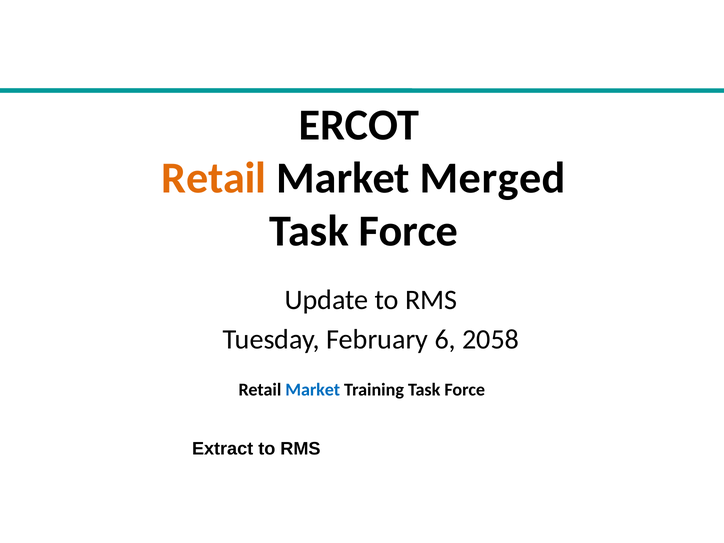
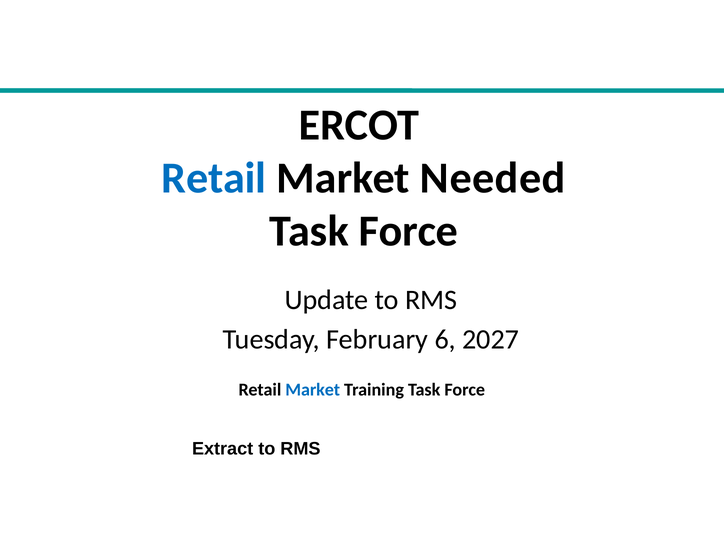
Retail at (214, 178) colour: orange -> blue
Merged: Merged -> Needed
2058: 2058 -> 2027
